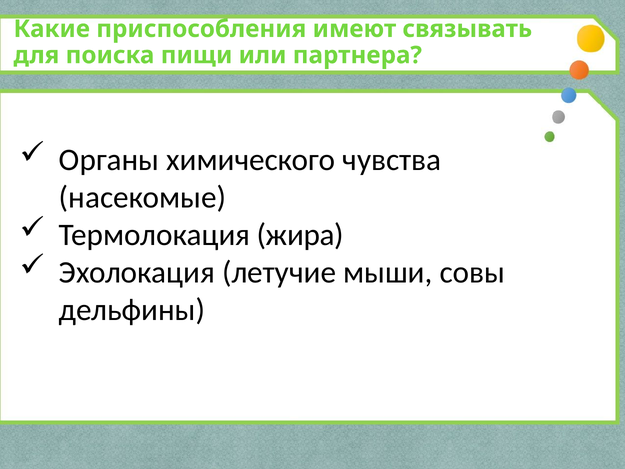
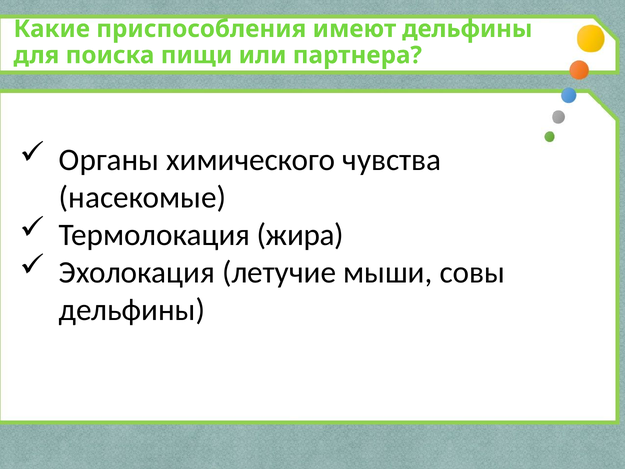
имеют связывать: связывать -> дельфины
